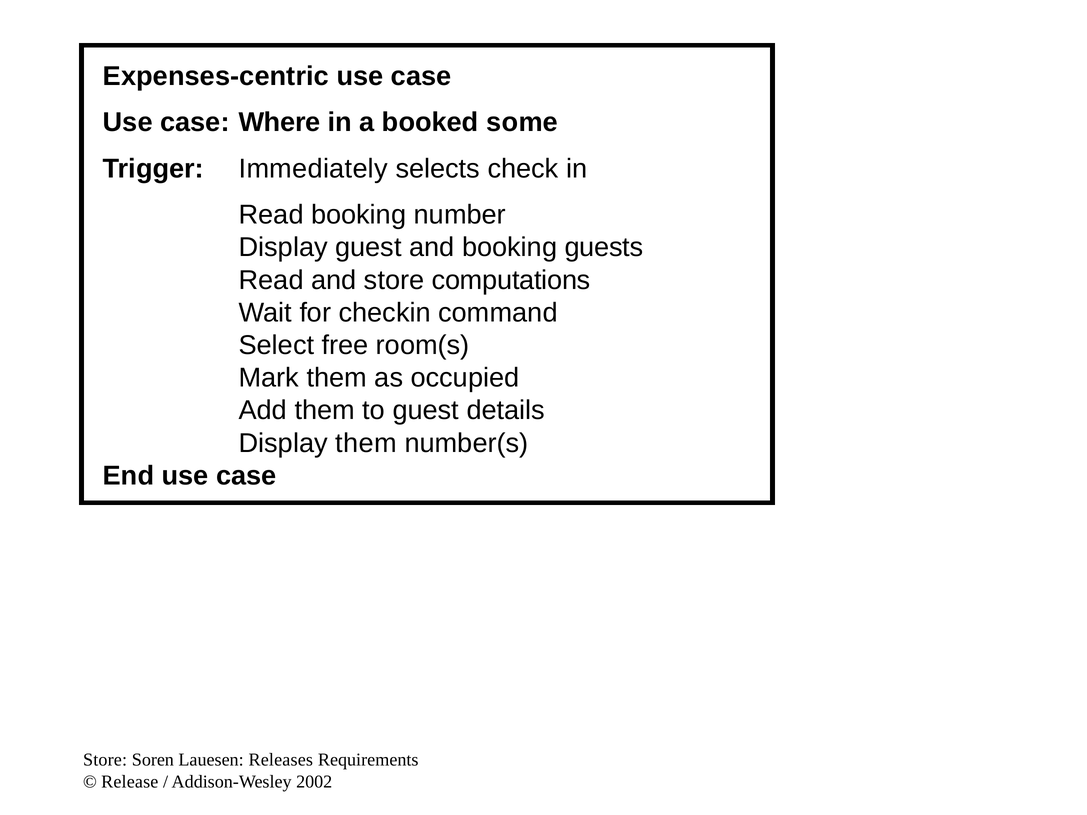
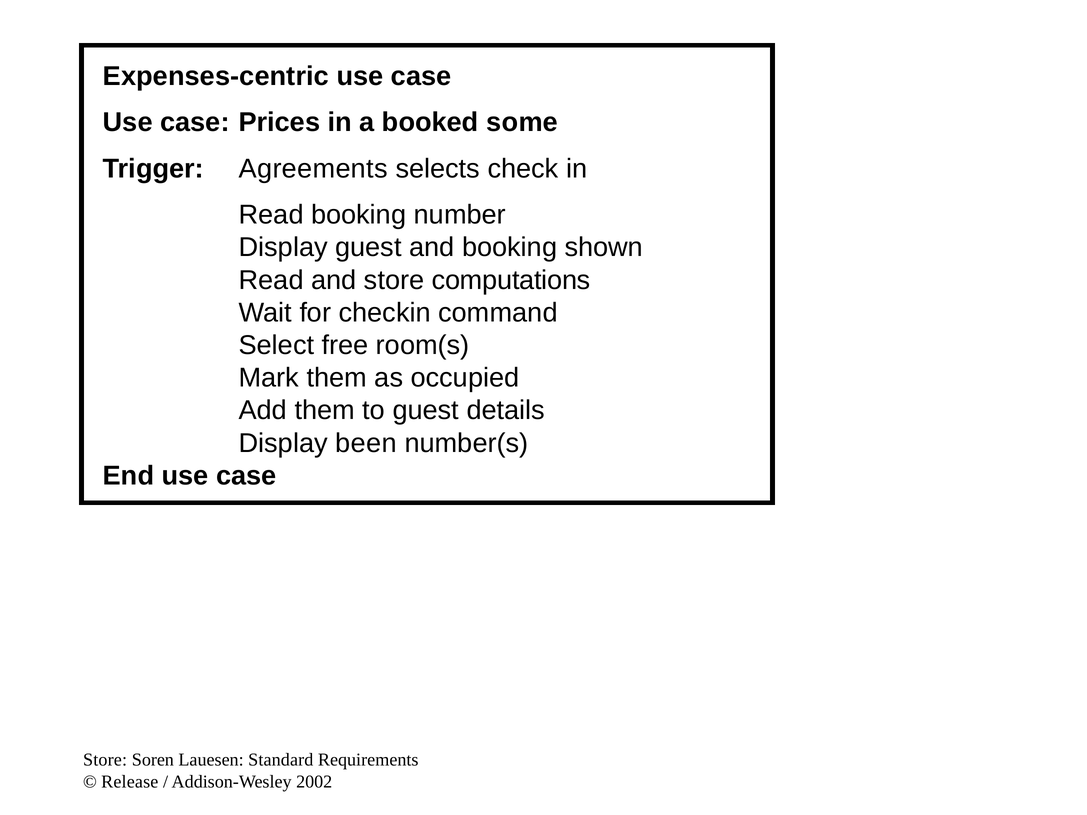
Where: Where -> Prices
Immediately: Immediately -> Agreements
guests: guests -> shown
Display them: them -> been
Releases: Releases -> Standard
